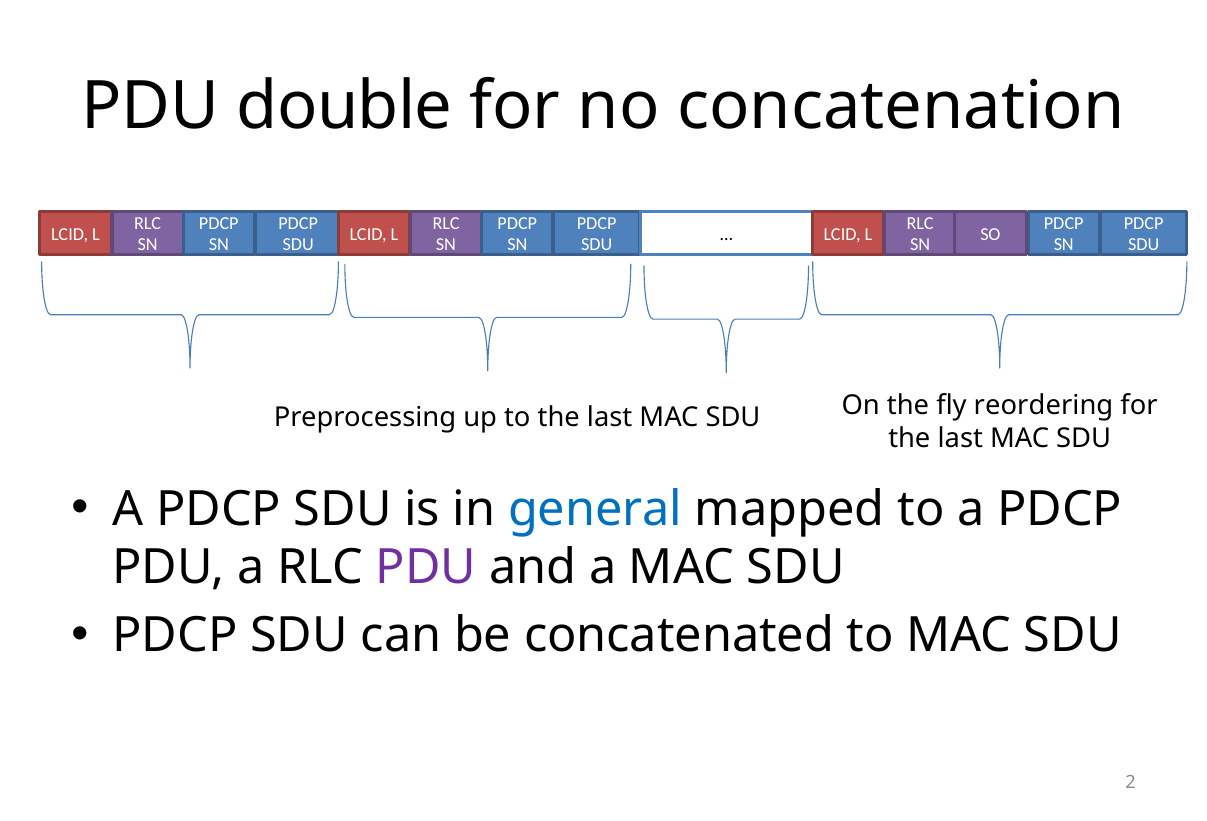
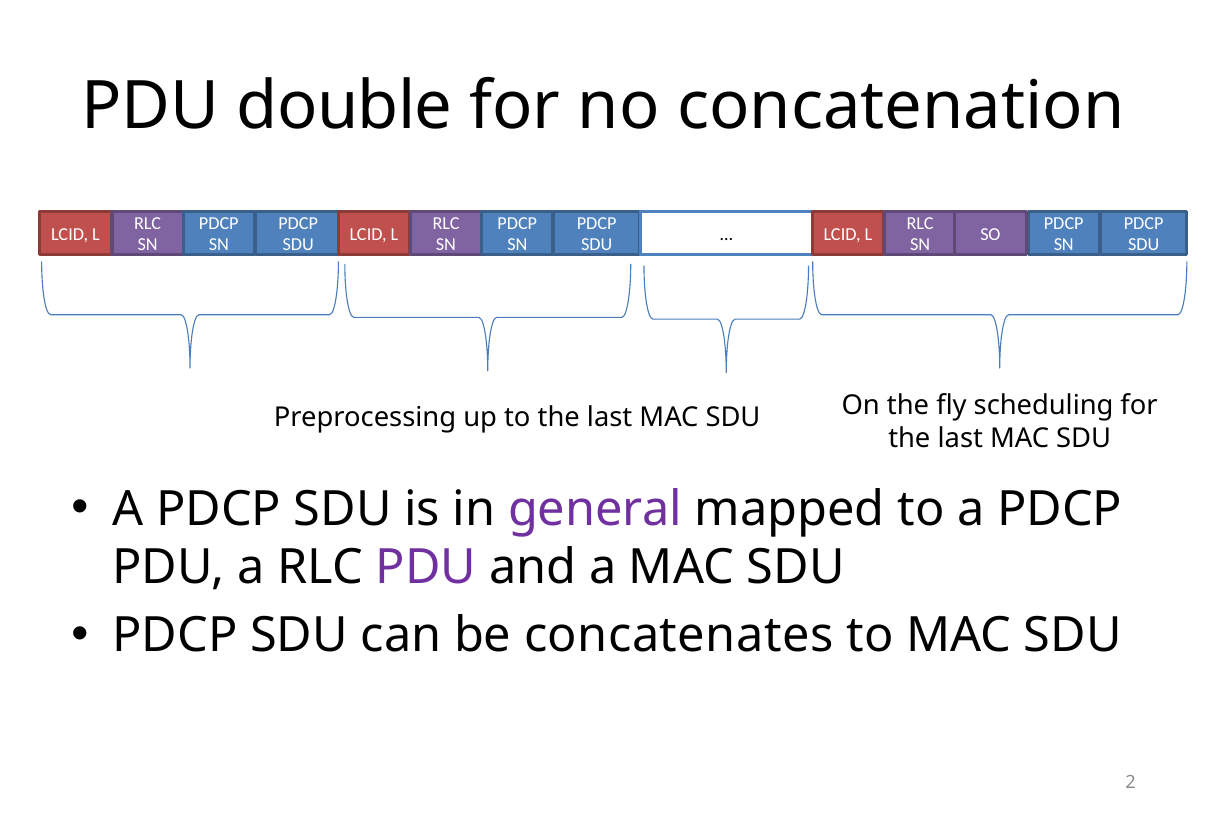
reordering: reordering -> scheduling
general colour: blue -> purple
concatenated: concatenated -> concatenates
